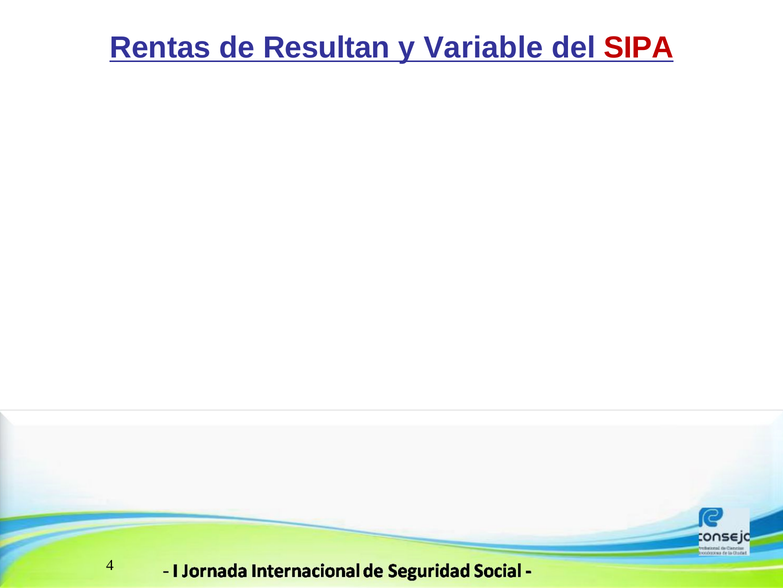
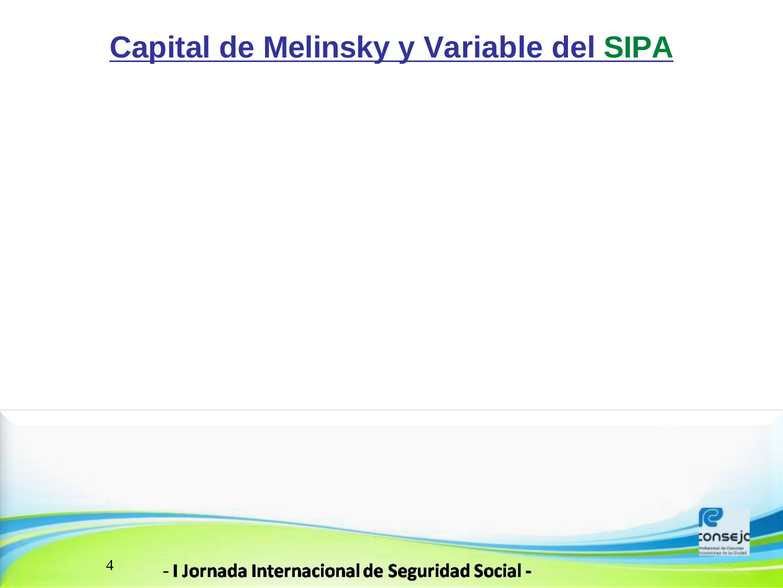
Rentas: Rentas -> Capital
Resultan: Resultan -> Melinsky
SIPA colour: red -> green
